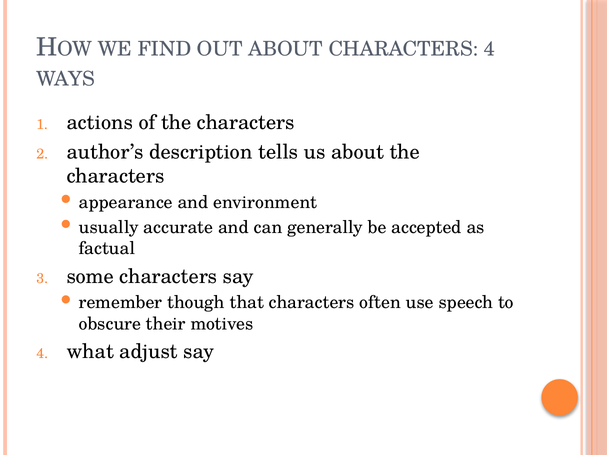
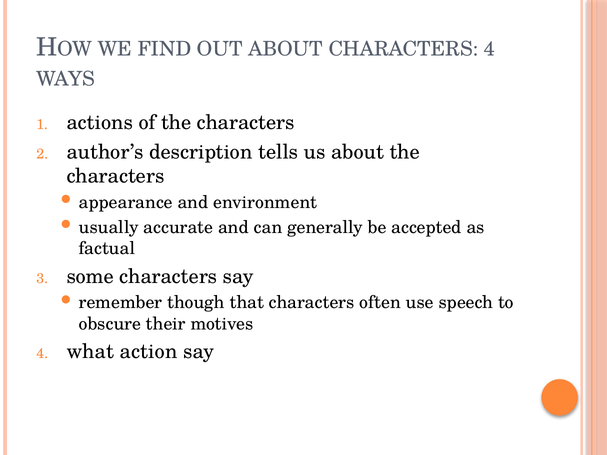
adjust: adjust -> action
